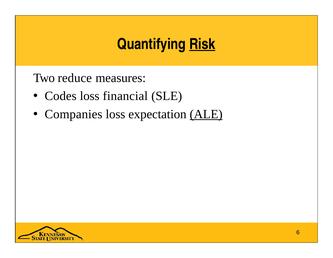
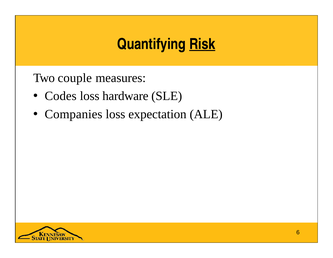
reduce: reduce -> couple
financial: financial -> hardware
ALE underline: present -> none
